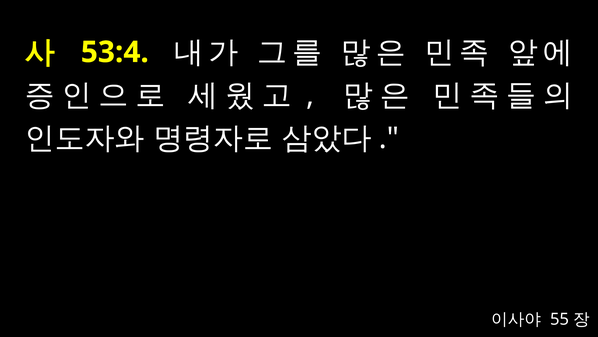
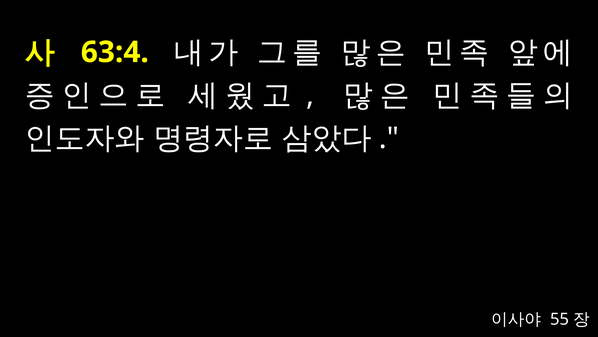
53:4: 53:4 -> 63:4
